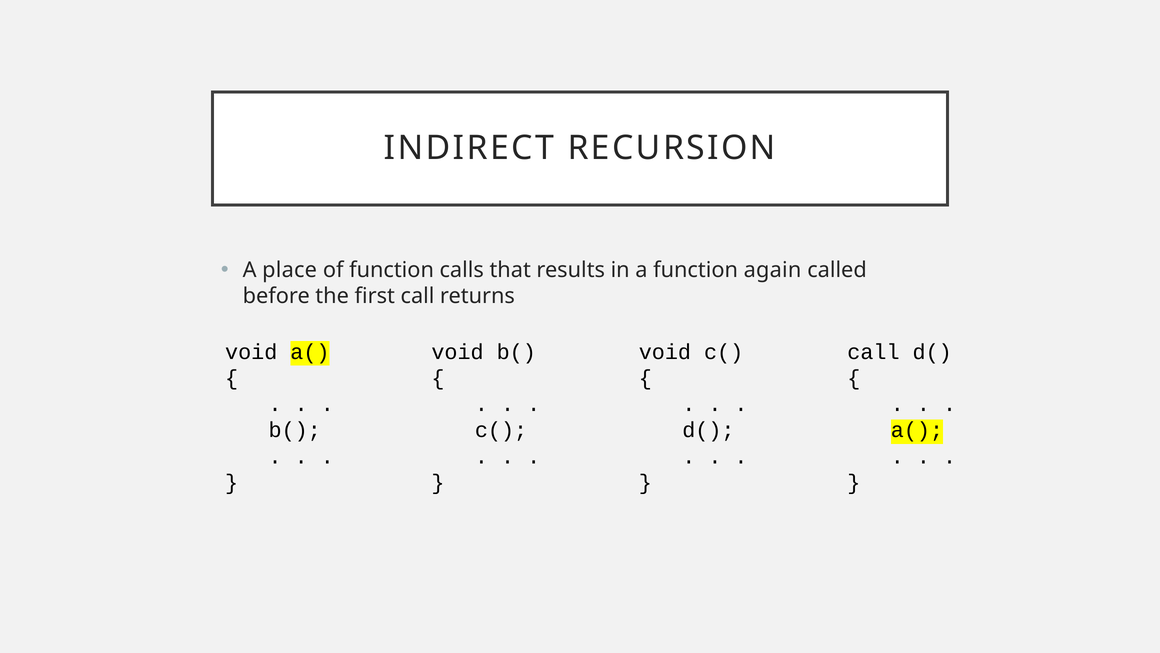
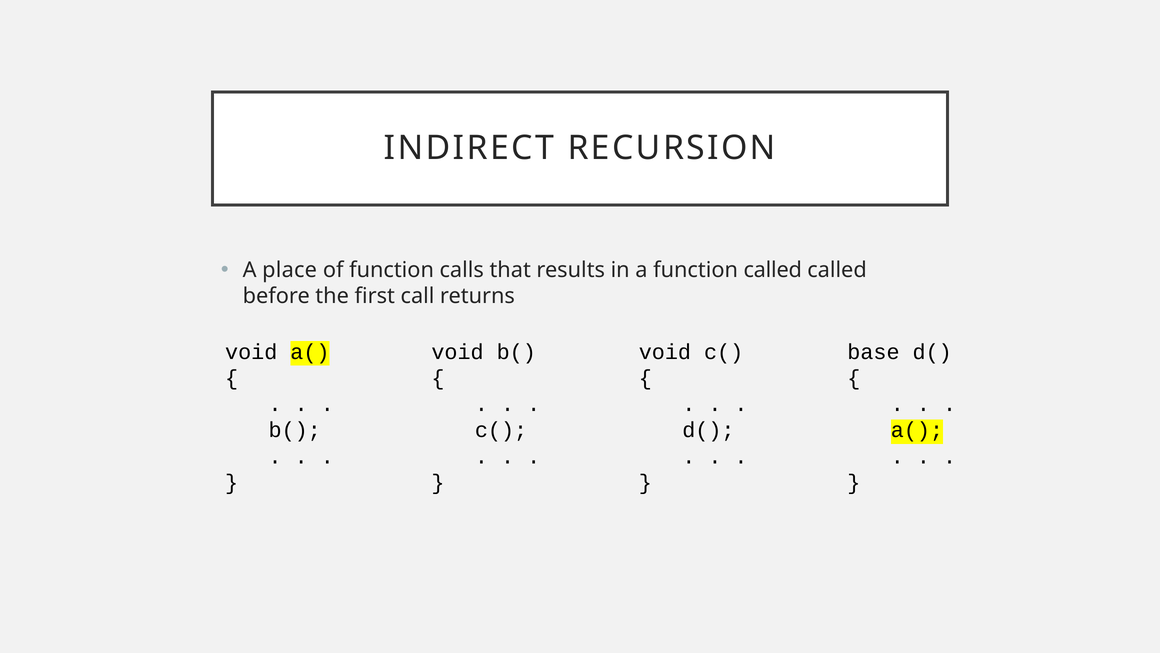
function again: again -> called
call at (873, 352): call -> base
